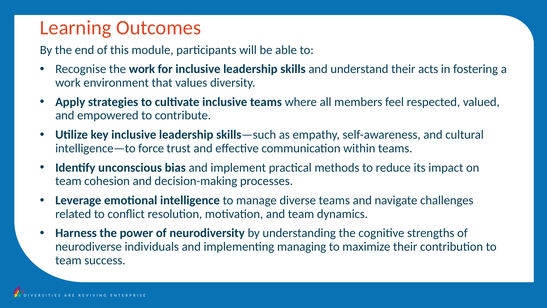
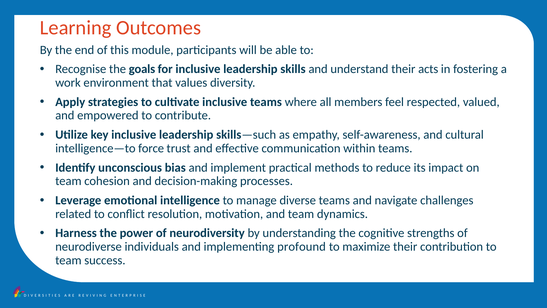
the work: work -> goals
managing: managing -> profound
